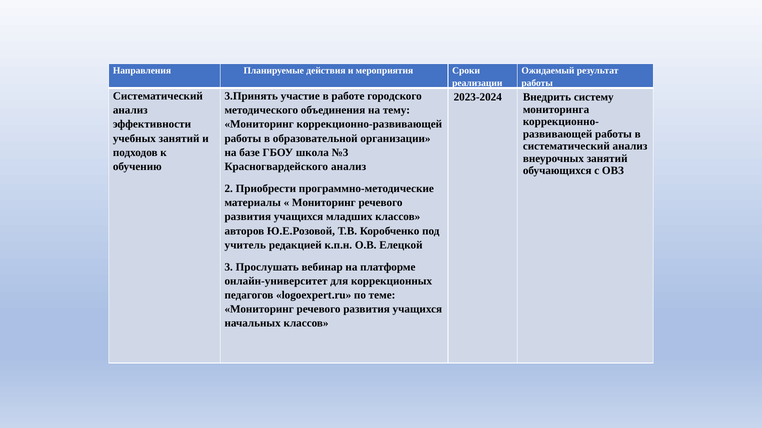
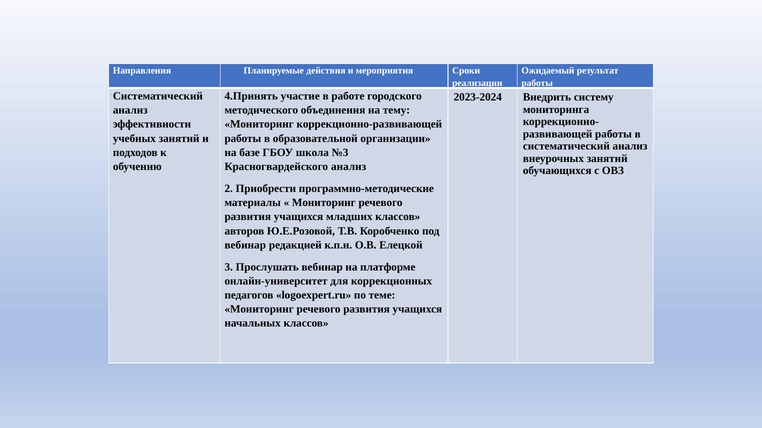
3.Принять: 3.Принять -> 4.Принять
учитель at (245, 245): учитель -> вебинар
